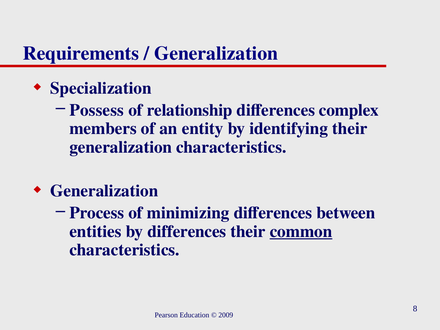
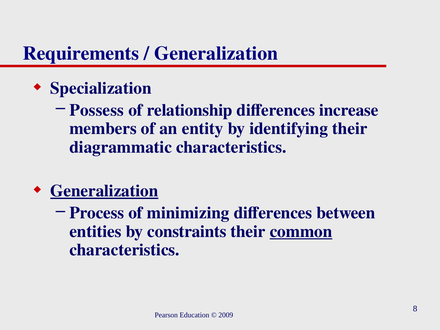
complex: complex -> increase
generalization at (121, 147): generalization -> diagrammatic
Generalization at (104, 191) underline: none -> present
by differences: differences -> constraints
